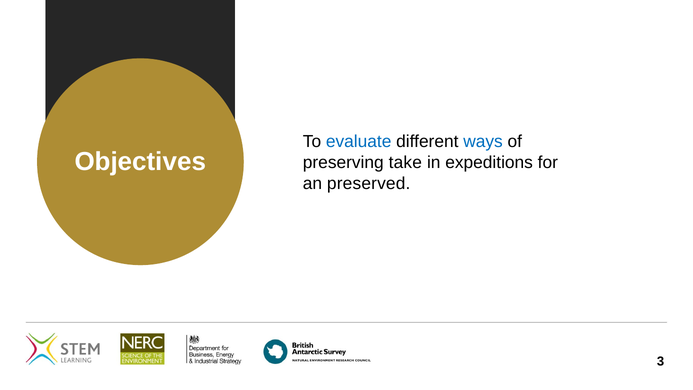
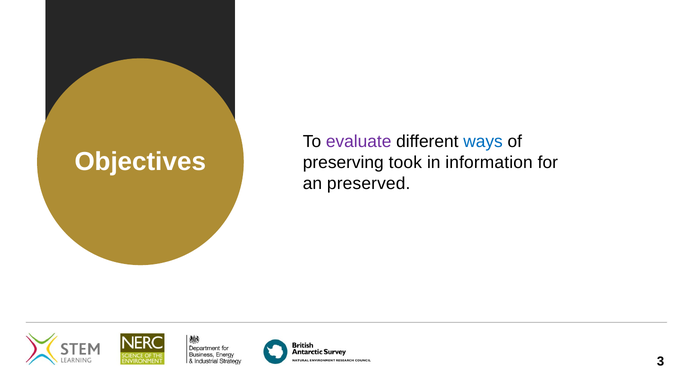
evaluate colour: blue -> purple
take: take -> took
expeditions: expeditions -> information
